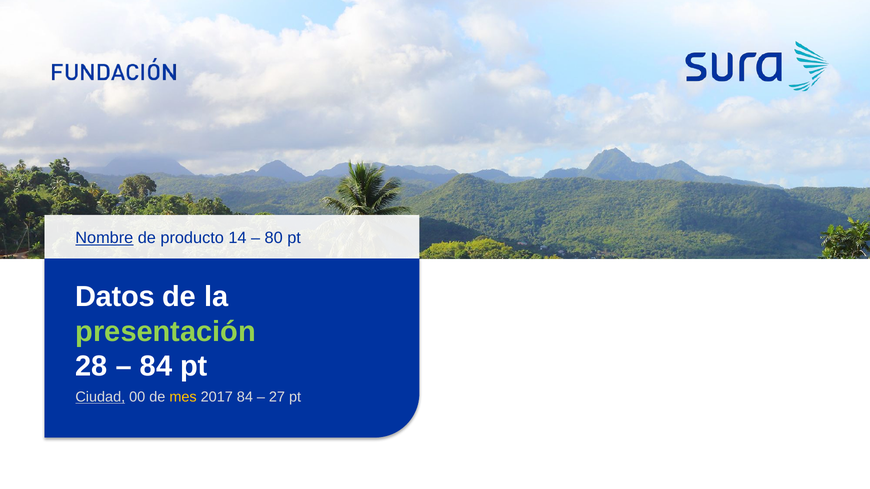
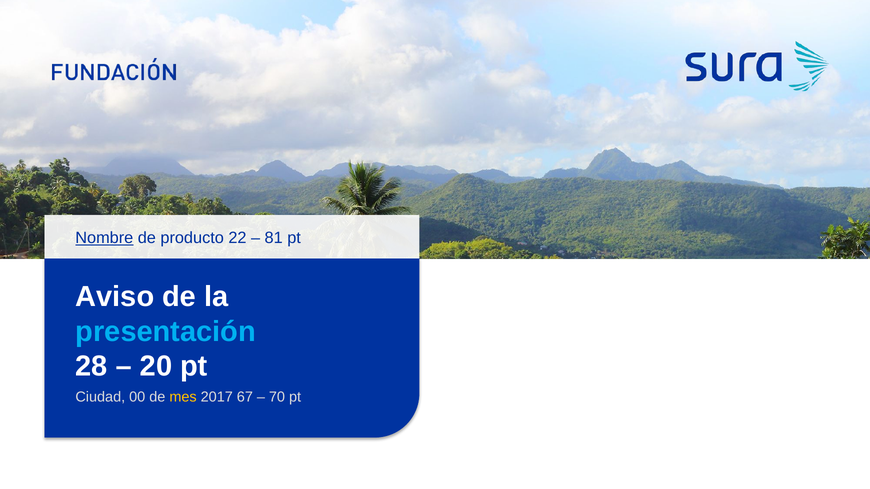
14: 14 -> 22
80: 80 -> 81
Datos: Datos -> Aviso
presentación colour: light green -> light blue
84 at (156, 367): 84 -> 20
Ciudad underline: present -> none
2017 84: 84 -> 67
27: 27 -> 70
